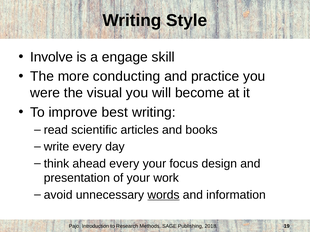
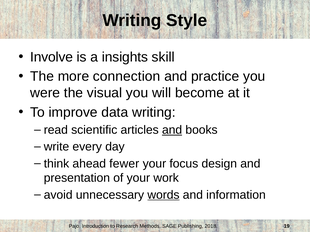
engage: engage -> insights
conducting: conducting -> connection
best: best -> data
and at (172, 130) underline: none -> present
ahead every: every -> fewer
